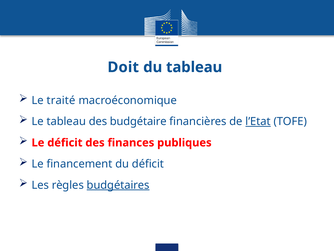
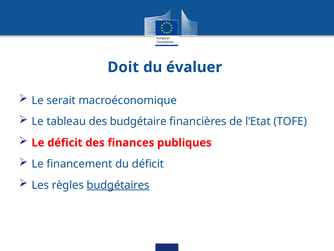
du tableau: tableau -> évaluer
traité: traité -> serait
l’Etat underline: present -> none
